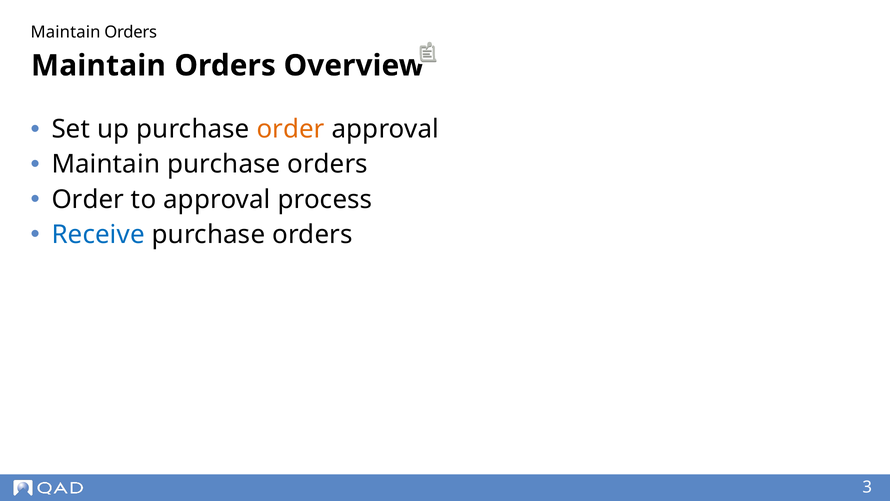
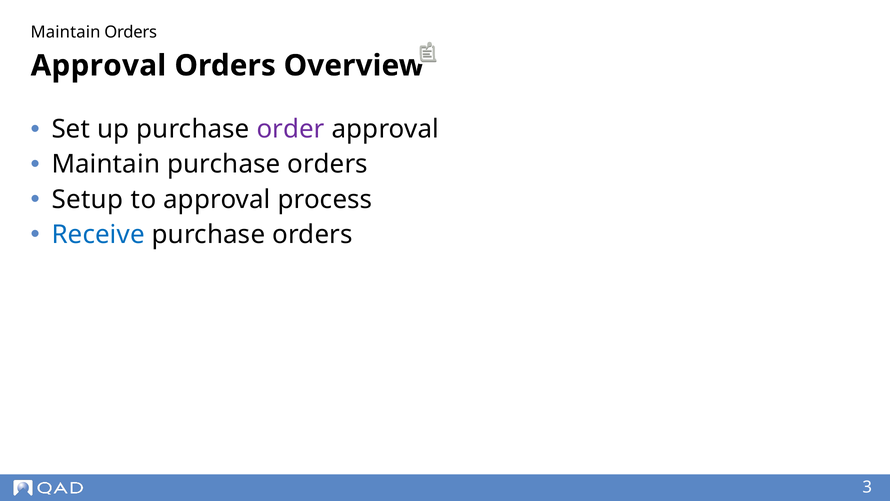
Maintain at (98, 66): Maintain -> Approval
order at (291, 129) colour: orange -> purple
Order at (88, 199): Order -> Setup
